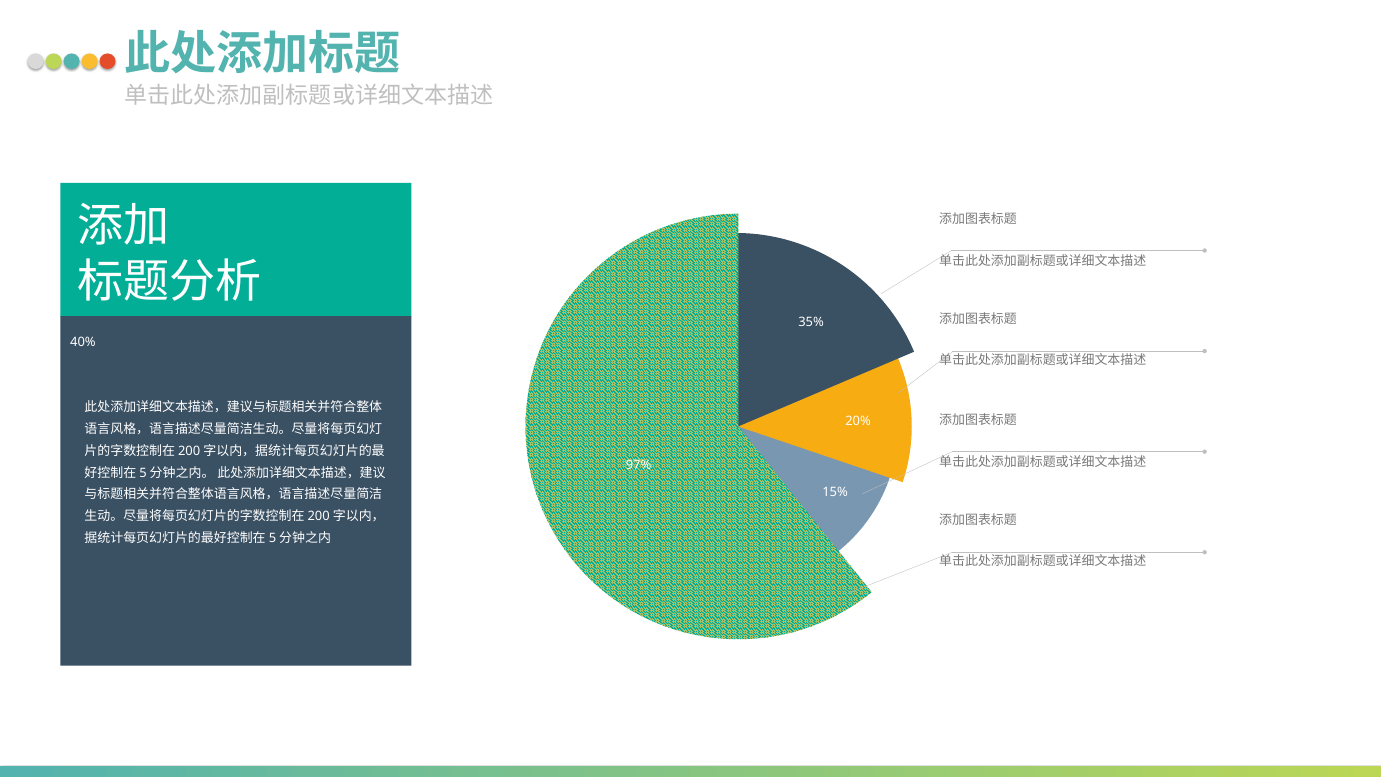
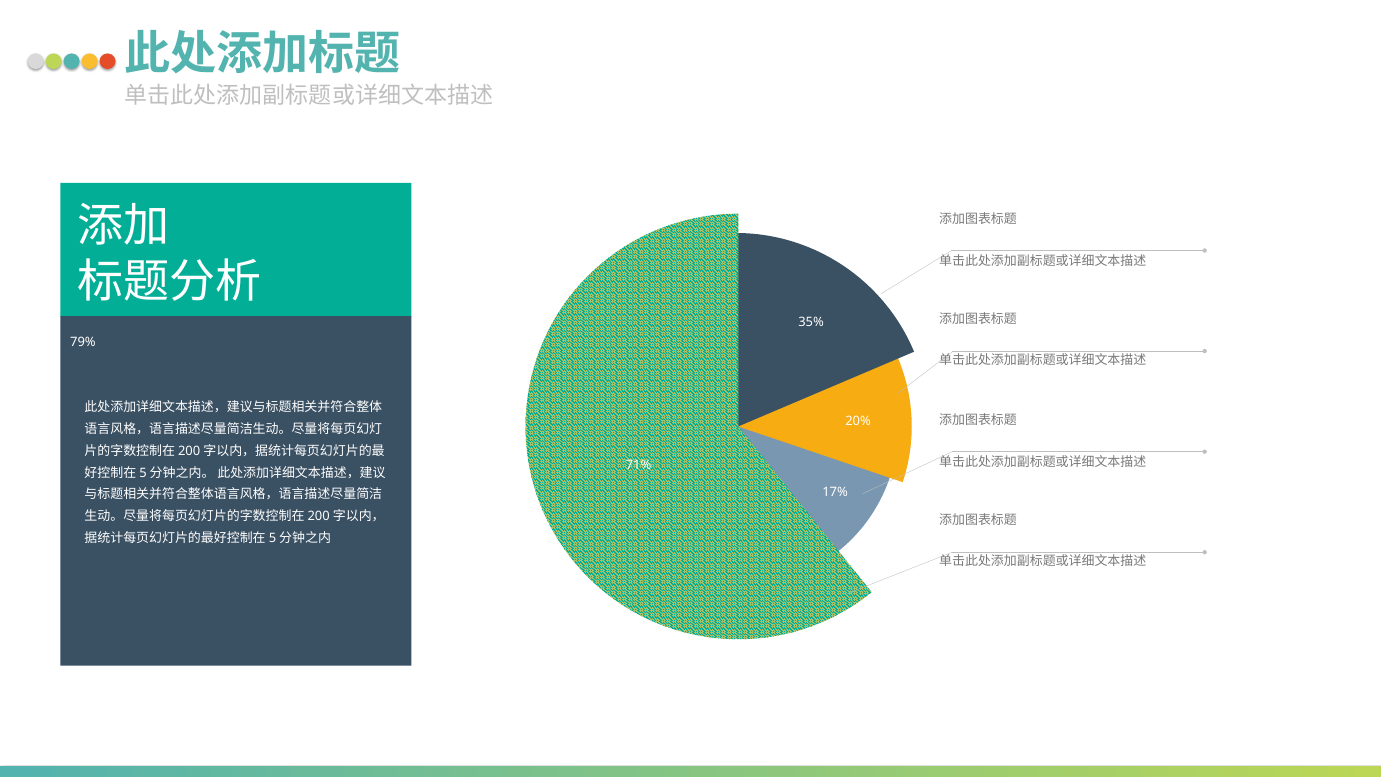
40%: 40% -> 79%
97%: 97% -> 71%
15%: 15% -> 17%
